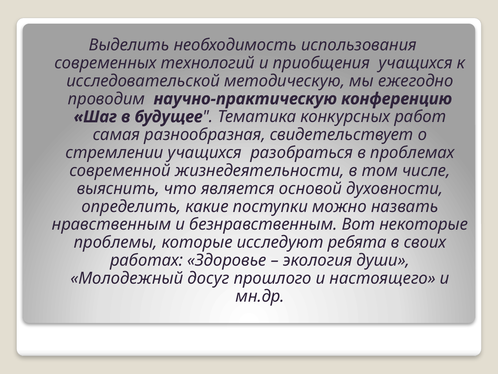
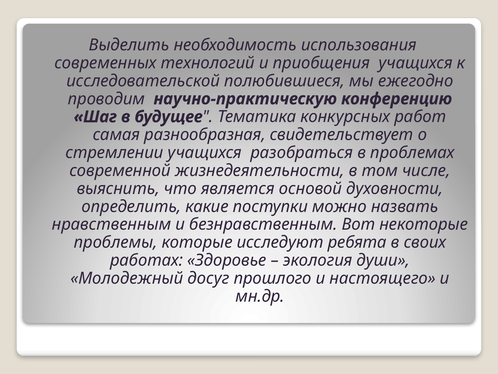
методическую: методическую -> полюбившиеся
